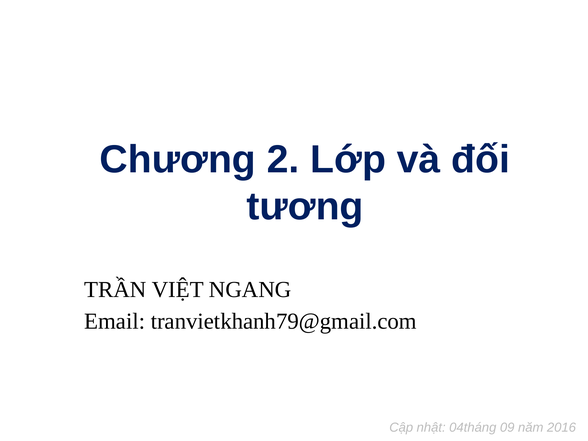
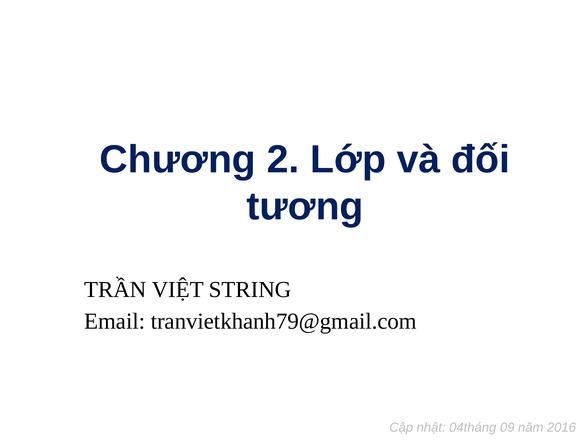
NGANG: NGANG -> STRING
